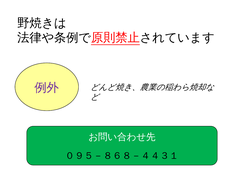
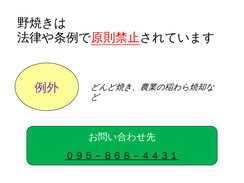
０９５－８６８－４４３１ underline: none -> present
